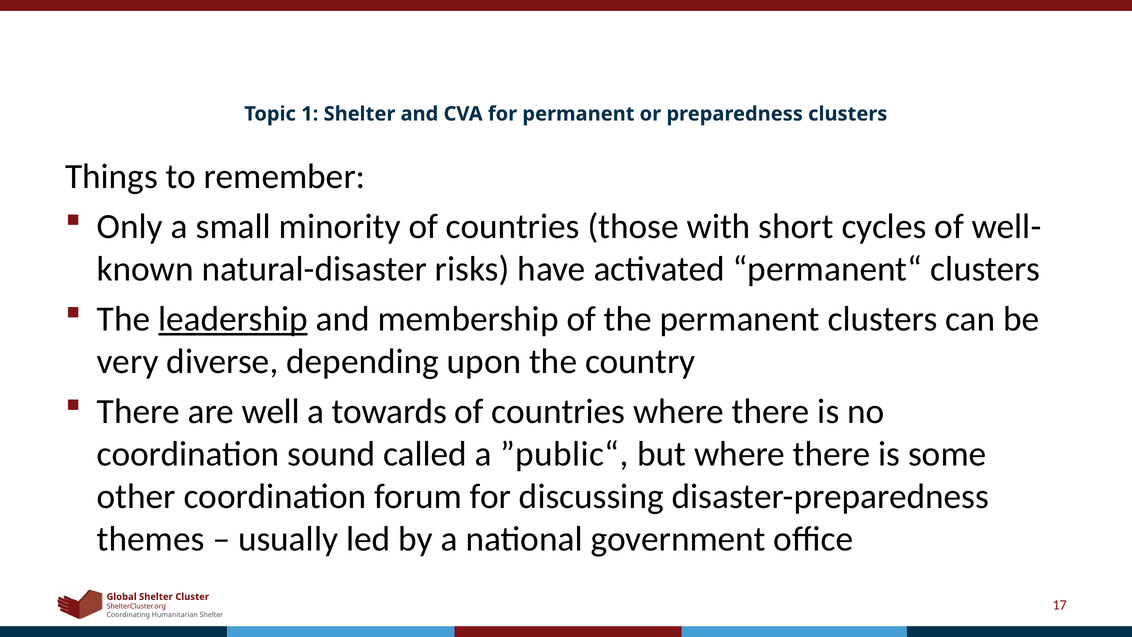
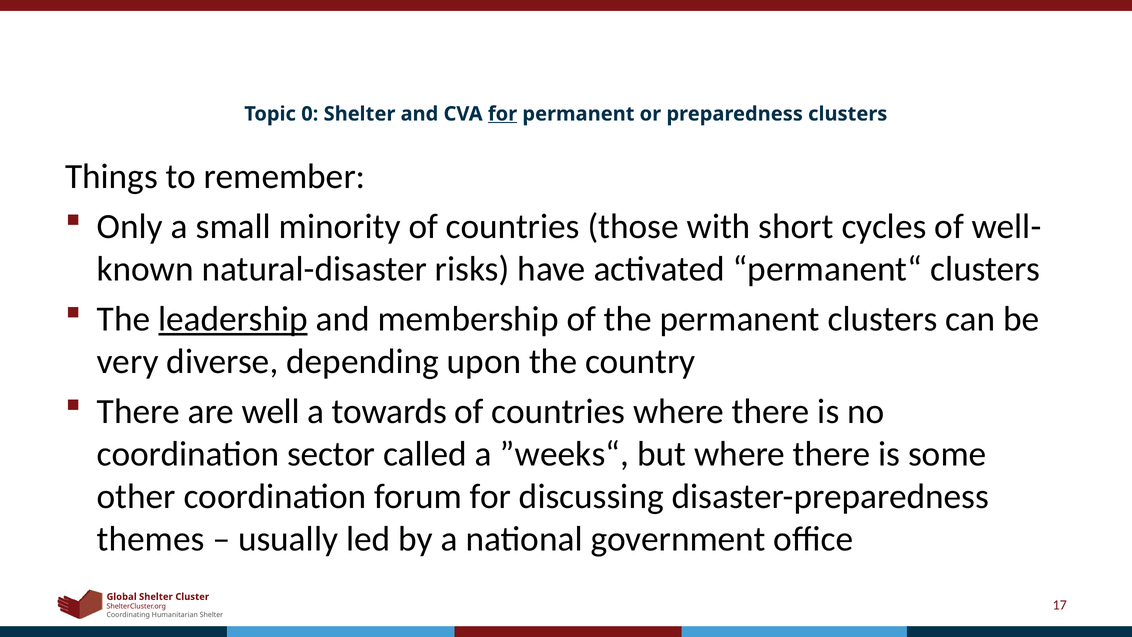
1: 1 -> 0
for at (503, 114) underline: none -> present
sound: sound -> sector
”public“: ”public“ -> ”weeks“
